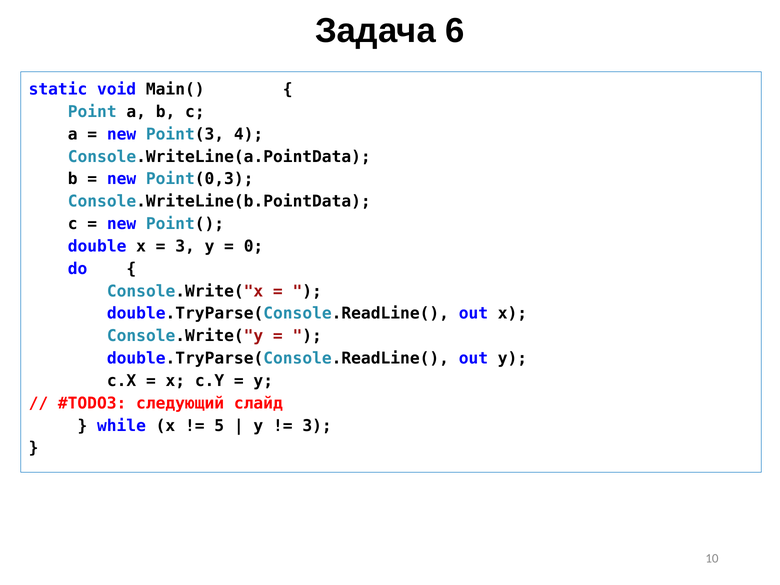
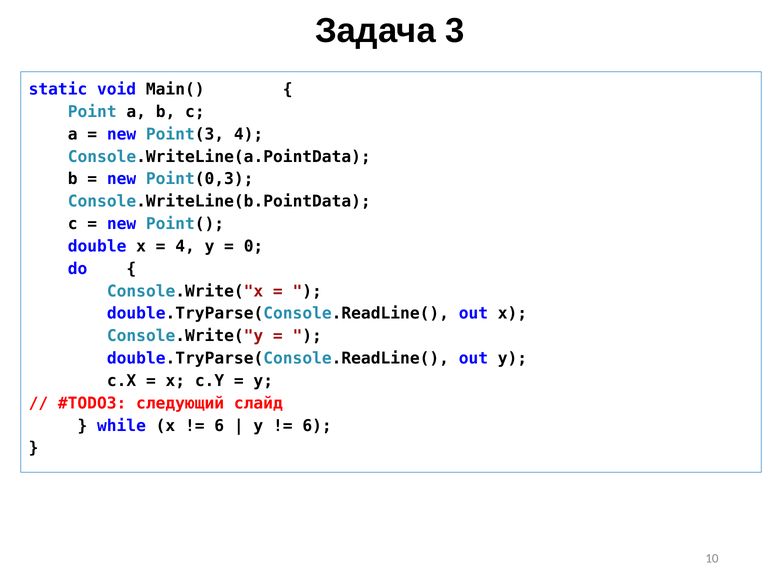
6: 6 -> 3
3 at (185, 246): 3 -> 4
5 at (219, 426): 5 -> 6
3 at (317, 426): 3 -> 6
